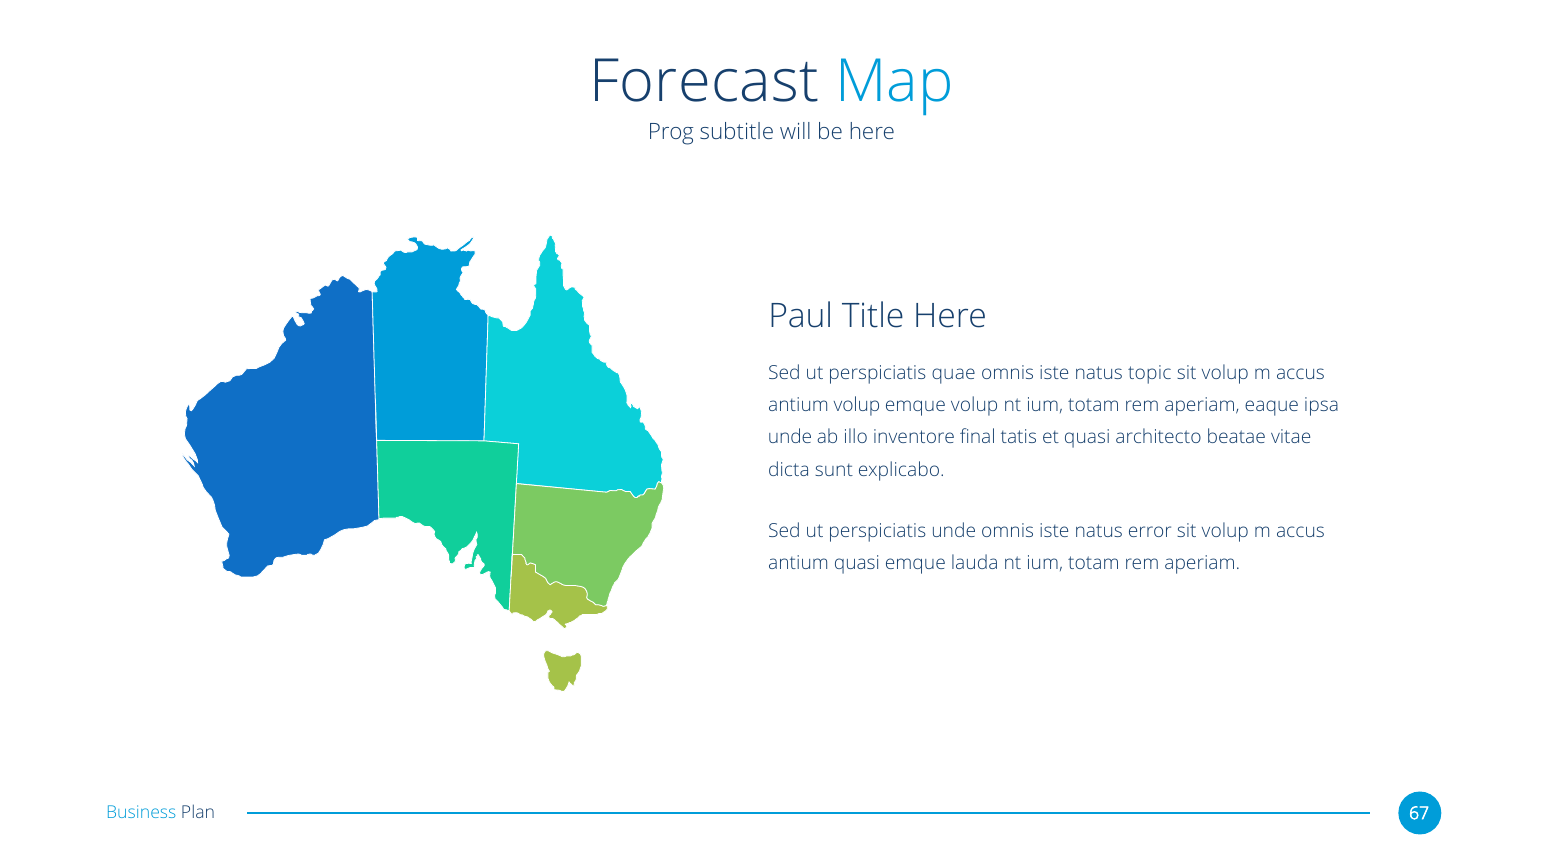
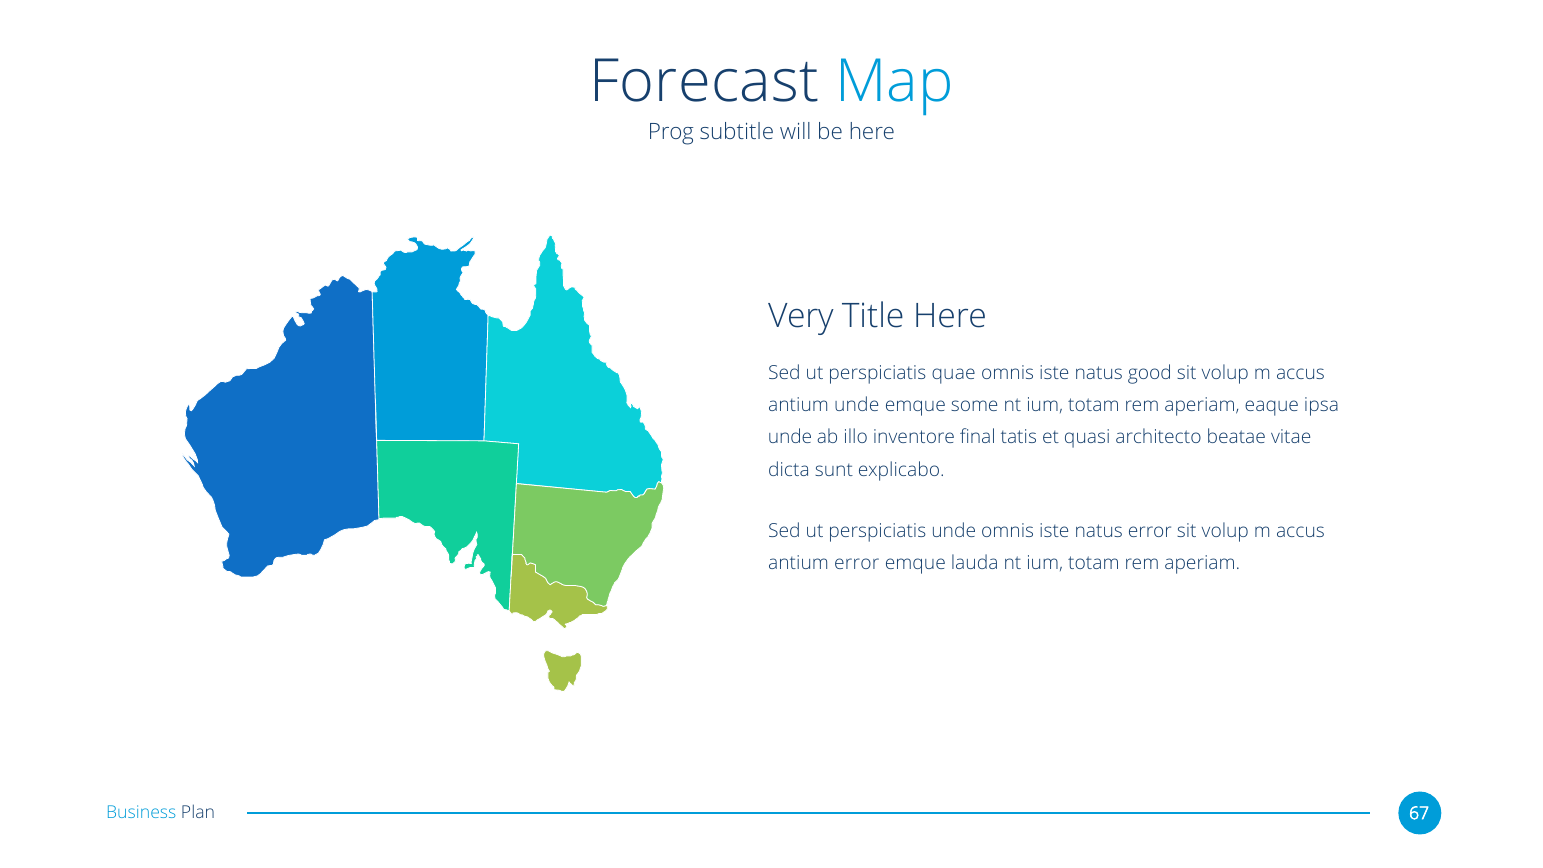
Paul: Paul -> Very
topic: topic -> good
antium volup: volup -> unde
emque volup: volup -> some
antium quasi: quasi -> error
